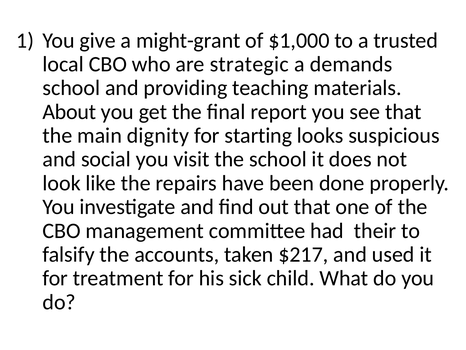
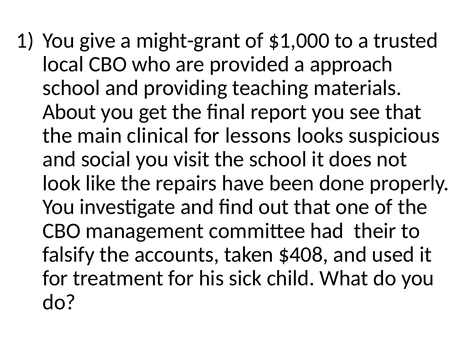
strategic: strategic -> provided
demands: demands -> approach
dignity: dignity -> clinical
starting: starting -> lessons
$217: $217 -> $408
